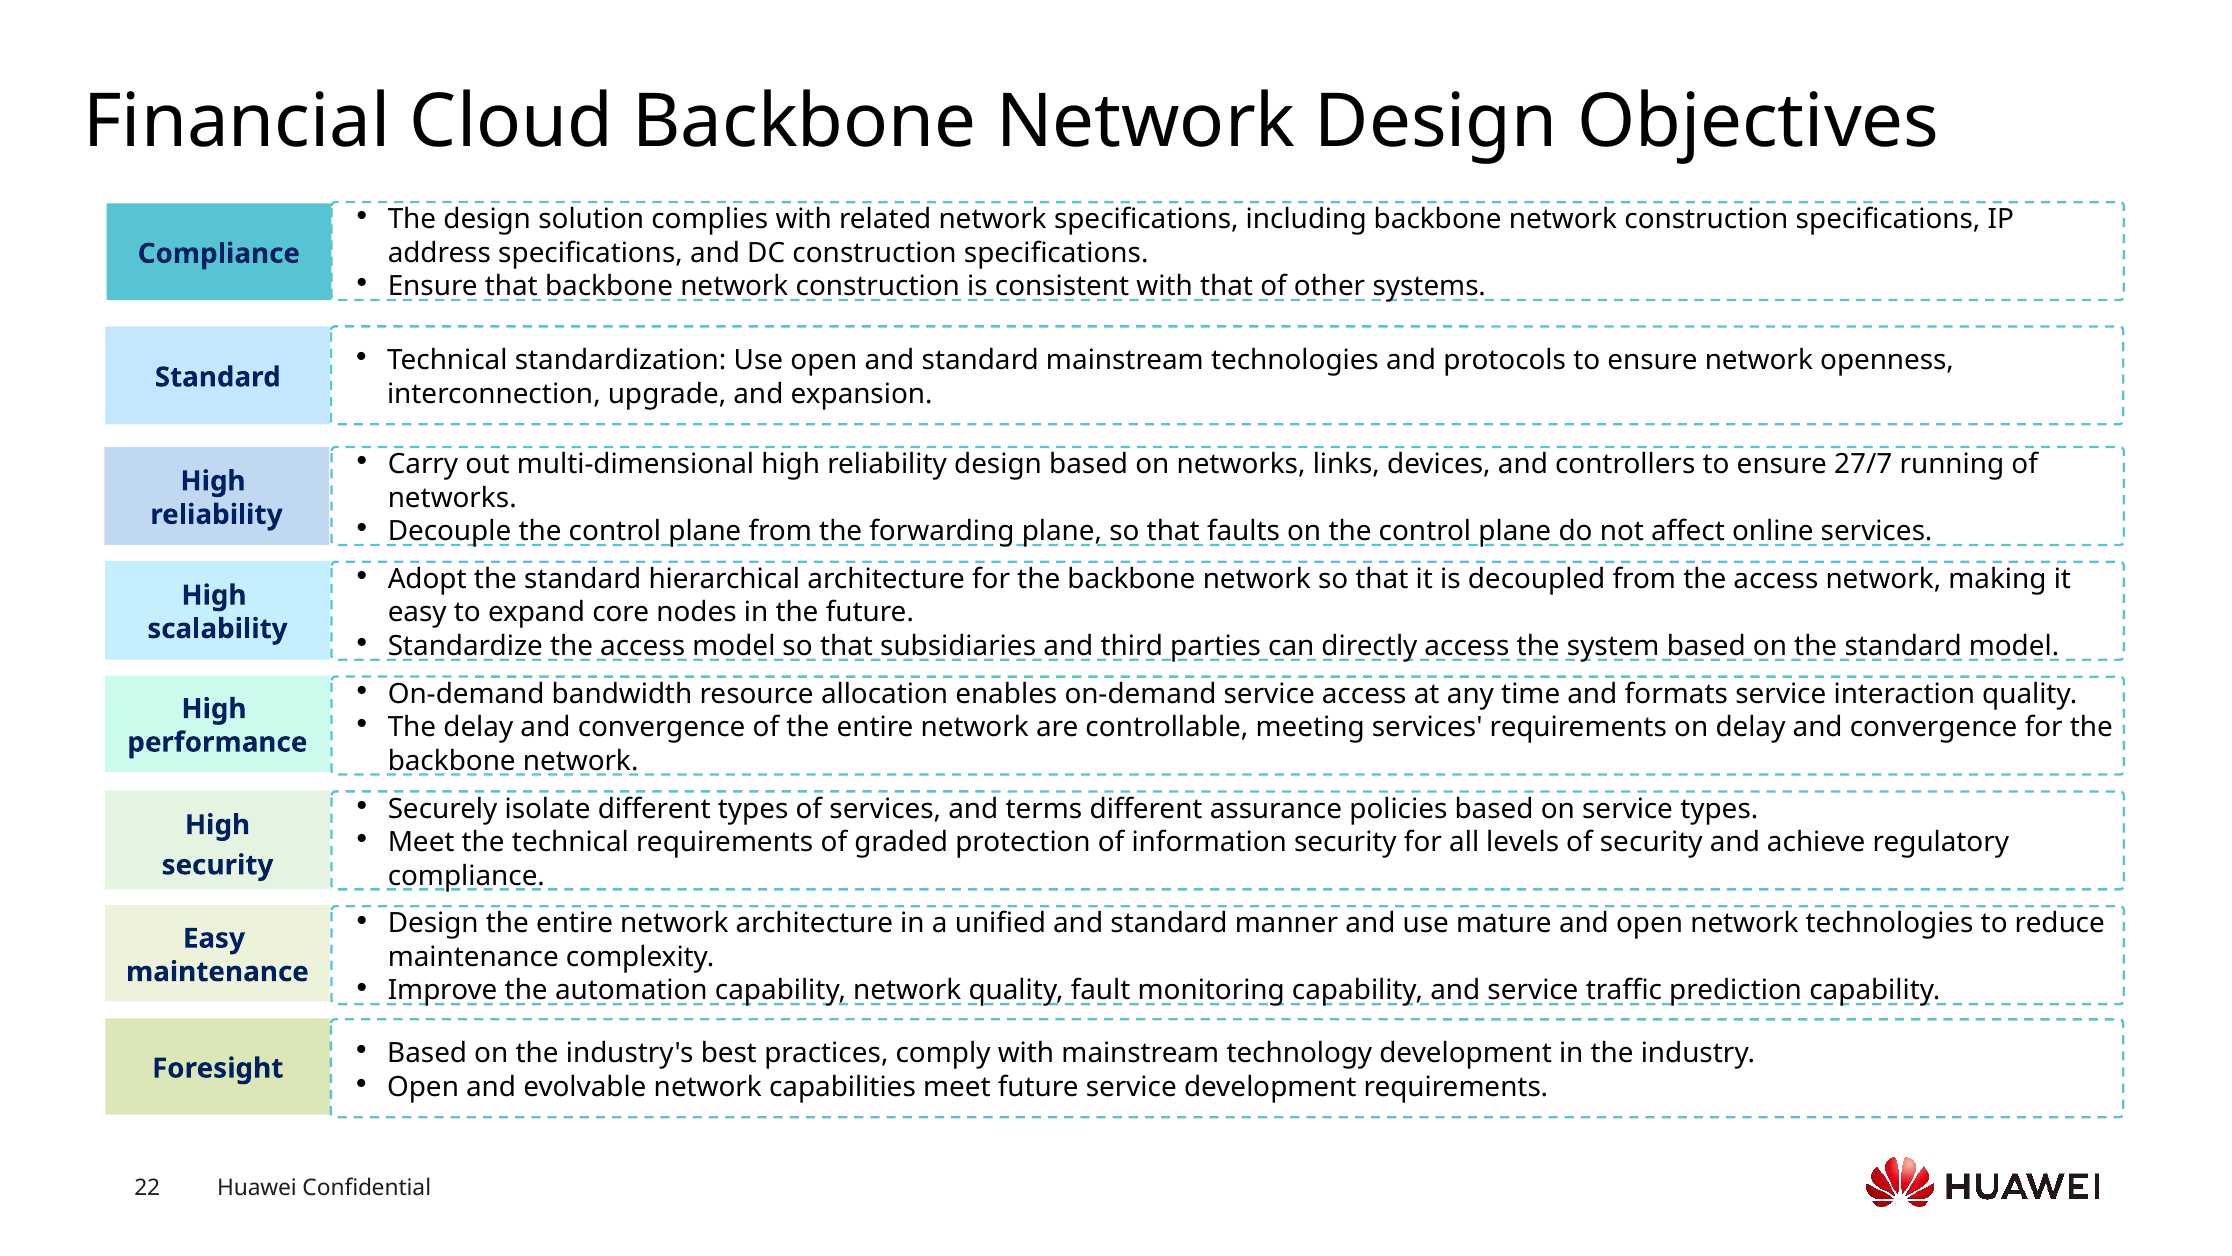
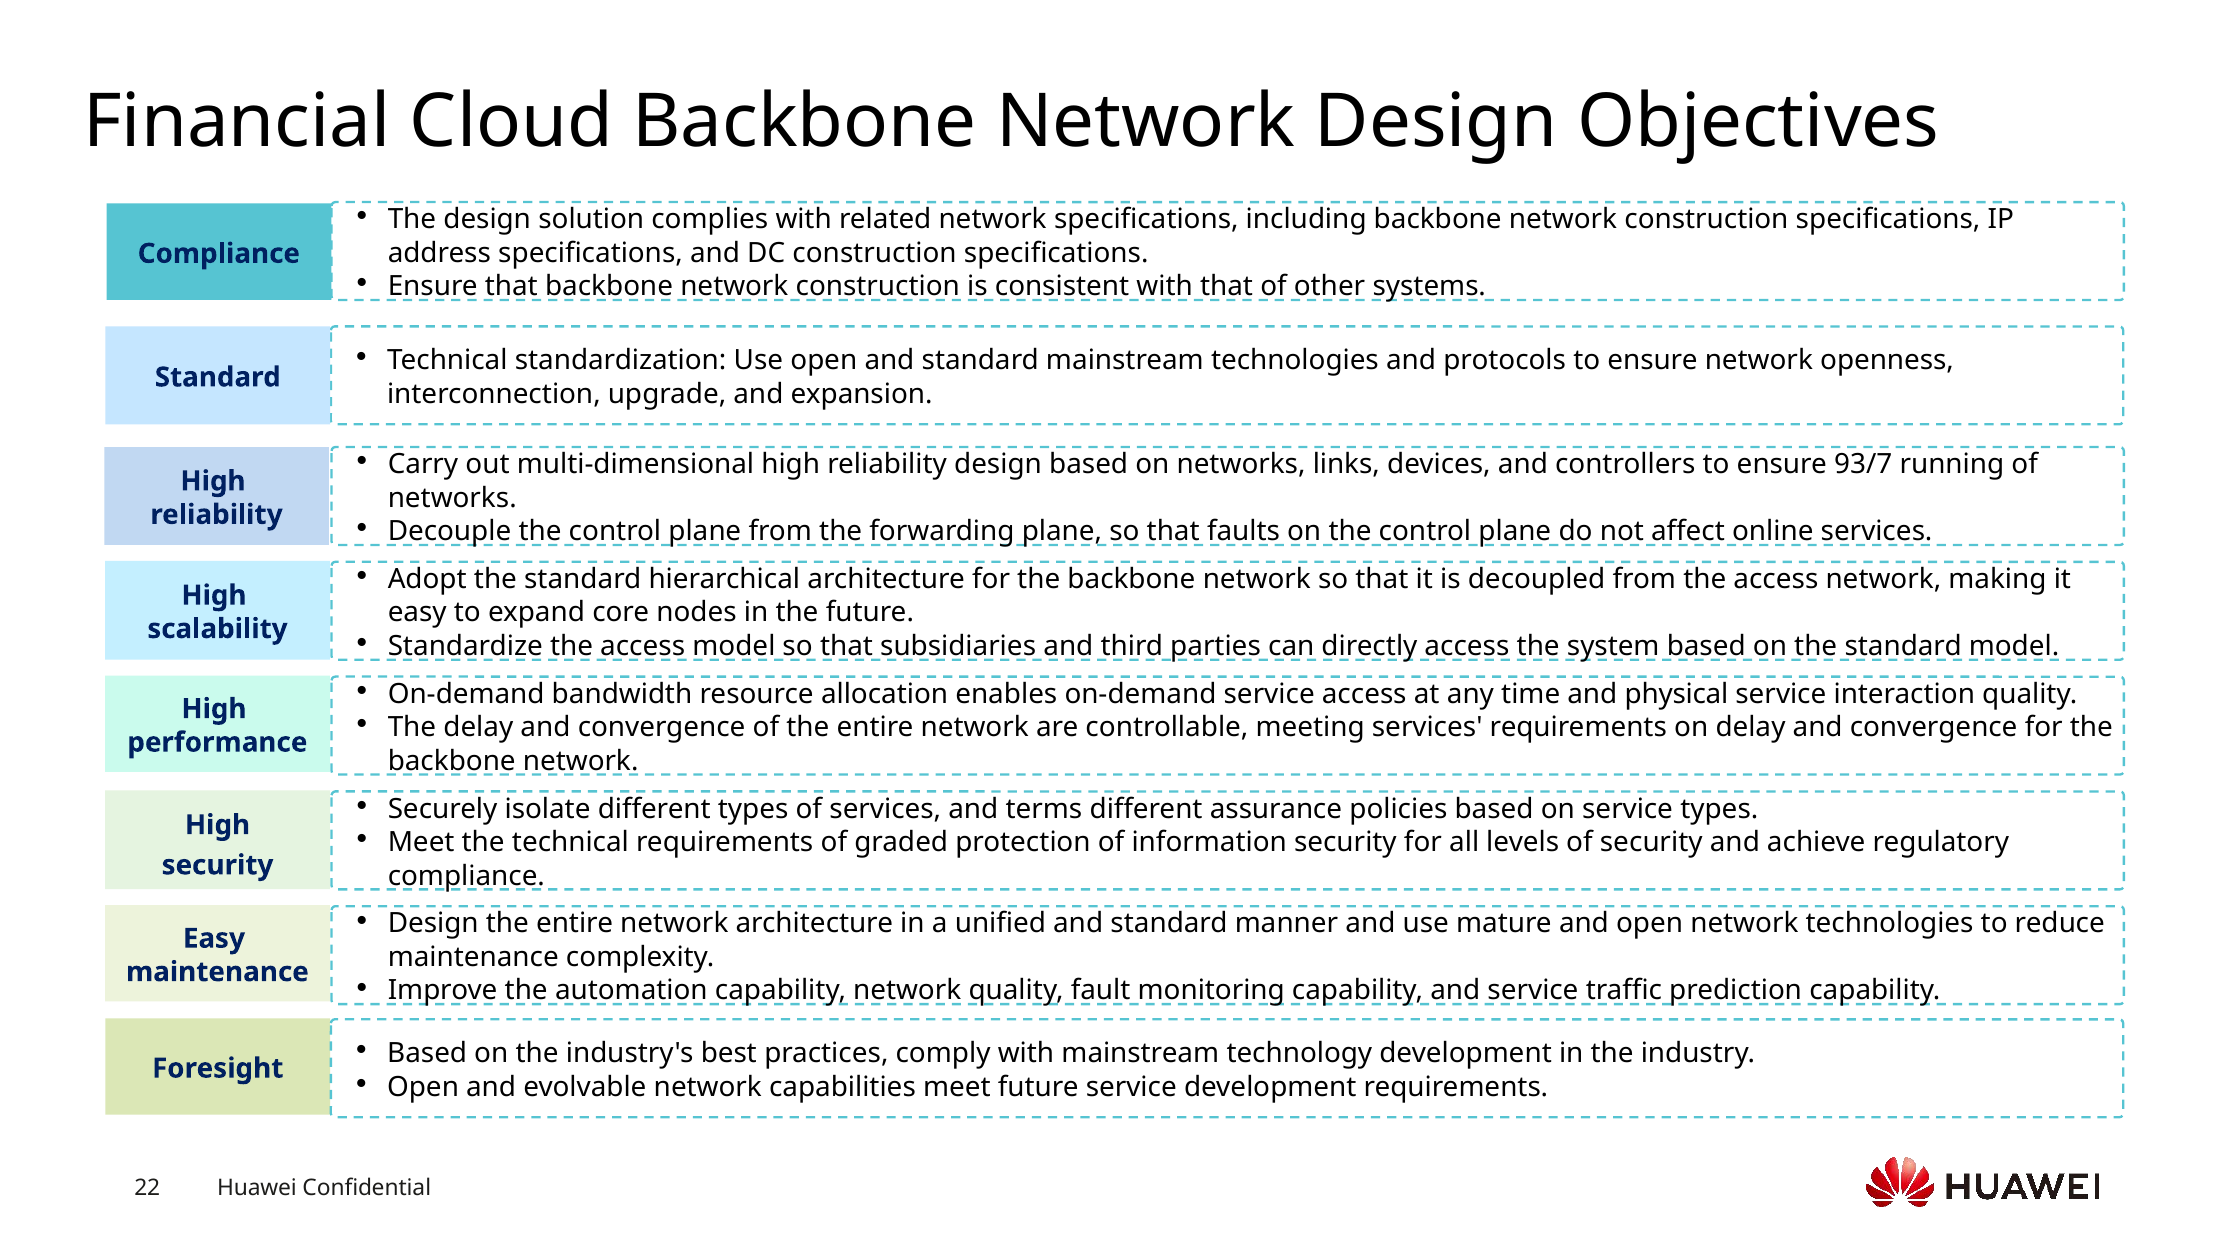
27/7: 27/7 -> 93/7
formats: formats -> physical
